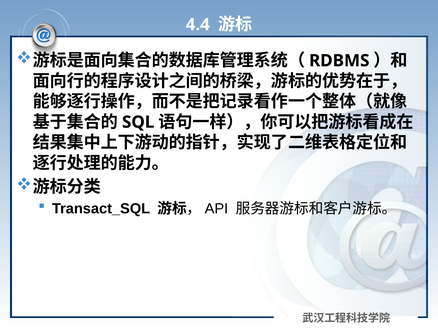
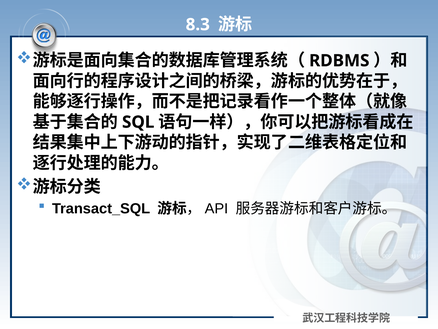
4.4: 4.4 -> 8.3
